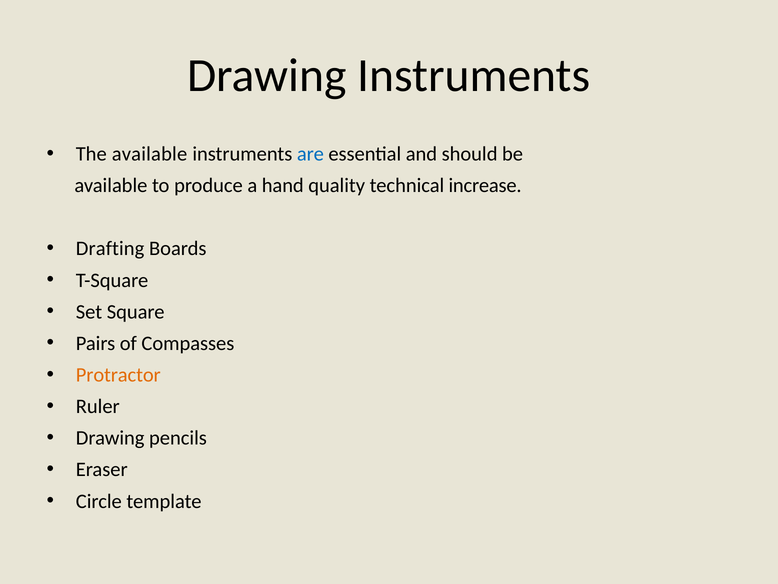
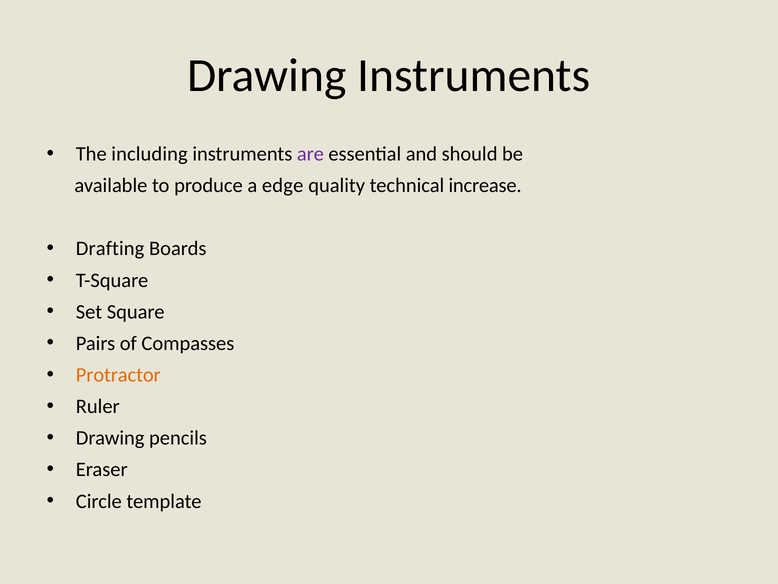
The available: available -> including
are colour: blue -> purple
hand: hand -> edge
